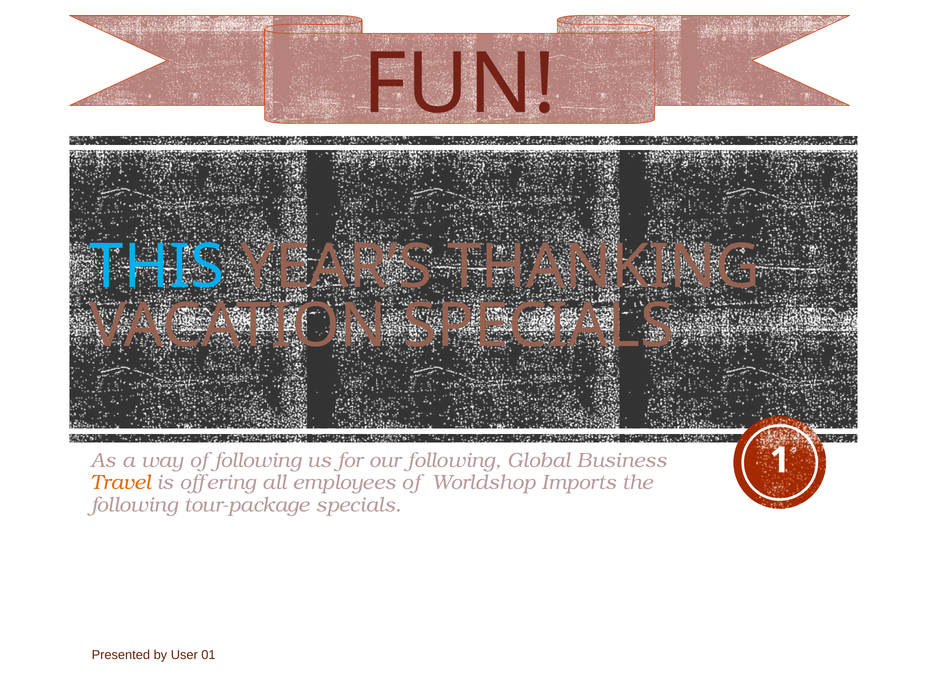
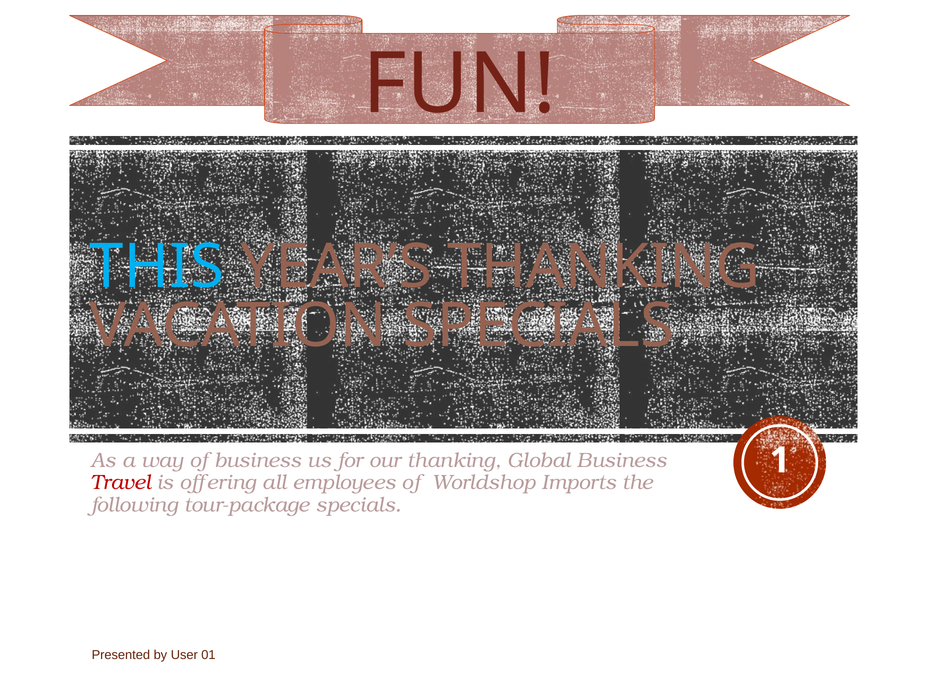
of following: following -> business
our following: following -> thanking
Travel colour: orange -> red
